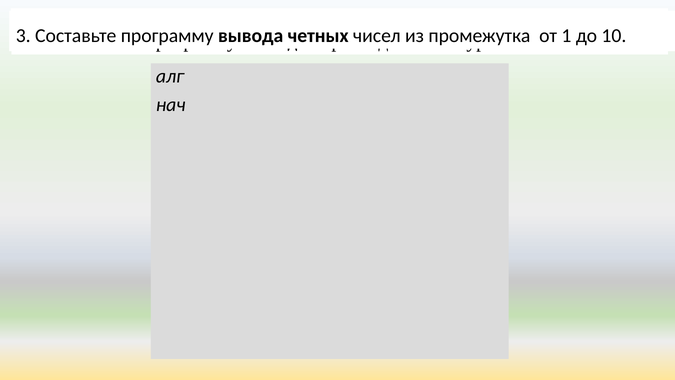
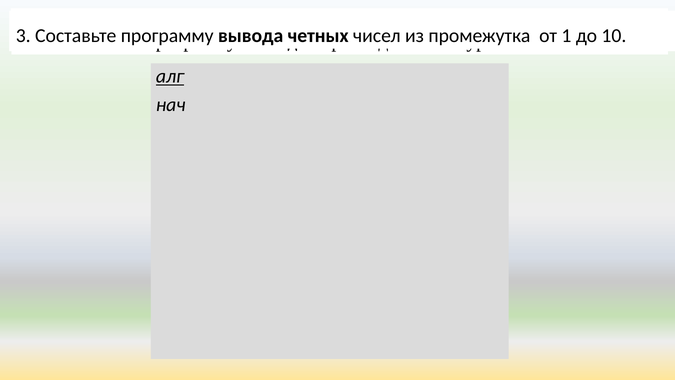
алг underline: none -> present
